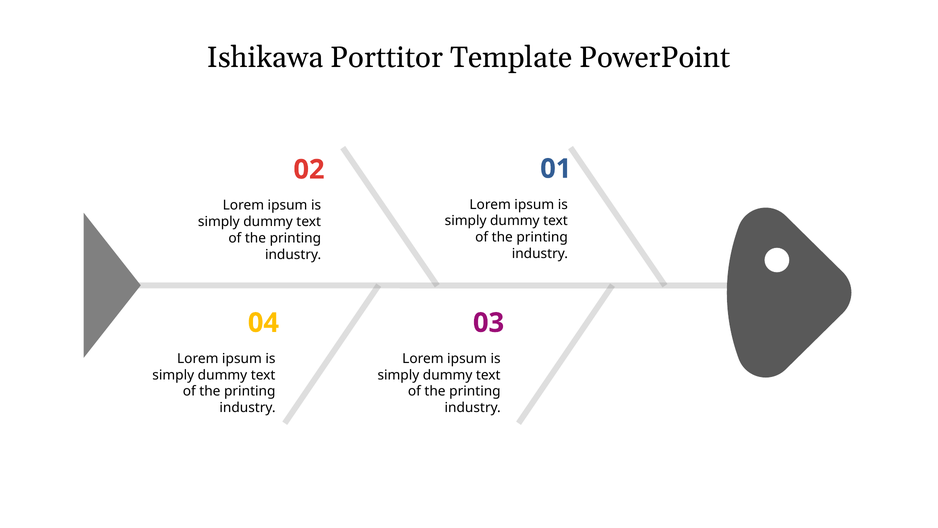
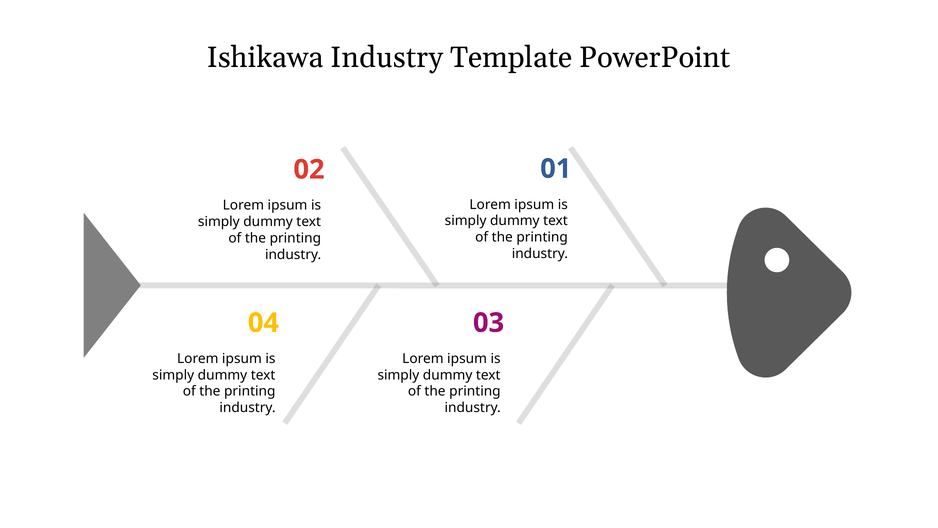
Ishikawa Porttitor: Porttitor -> Industry
